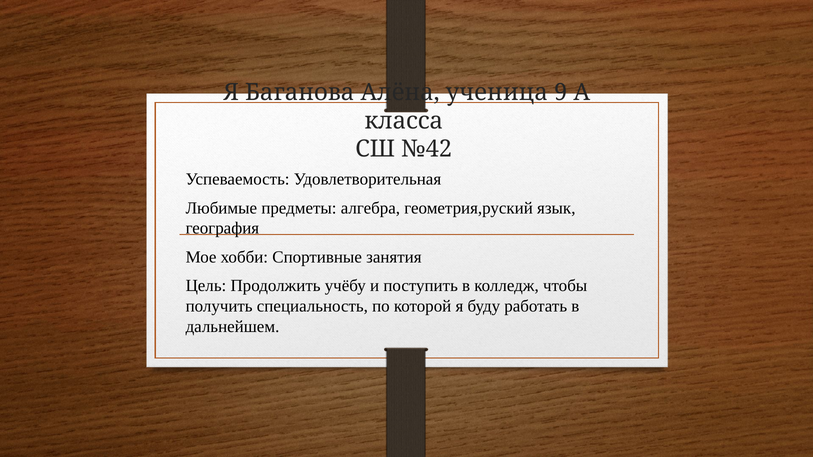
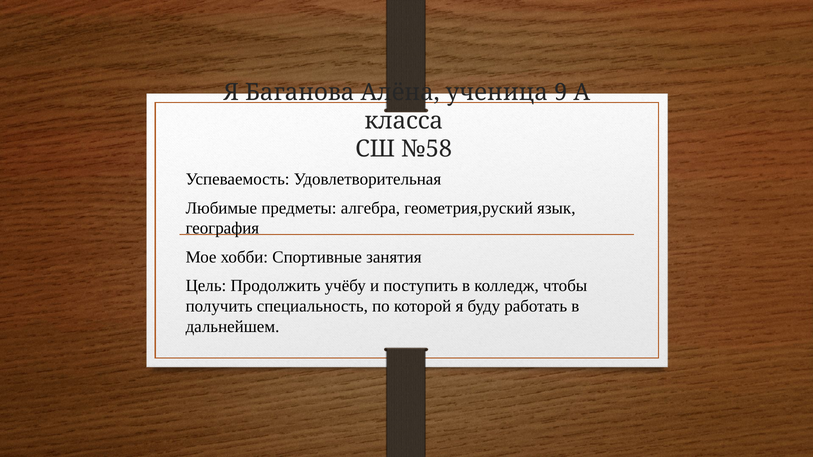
№42: №42 -> №58
